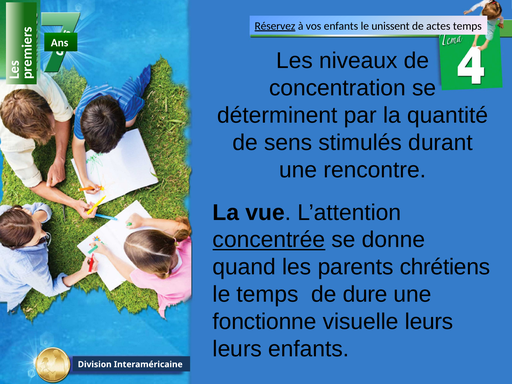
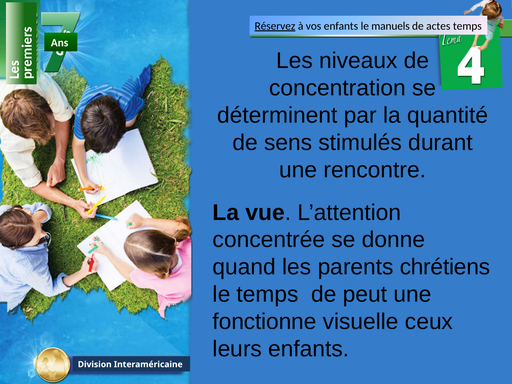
unissent: unissent -> manuels
concentrée underline: present -> none
dure: dure -> peut
visuelle leurs: leurs -> ceux
